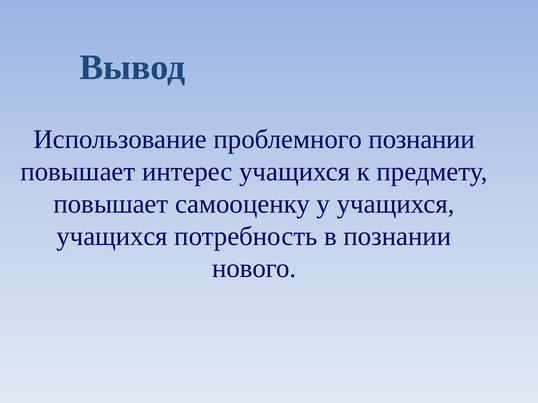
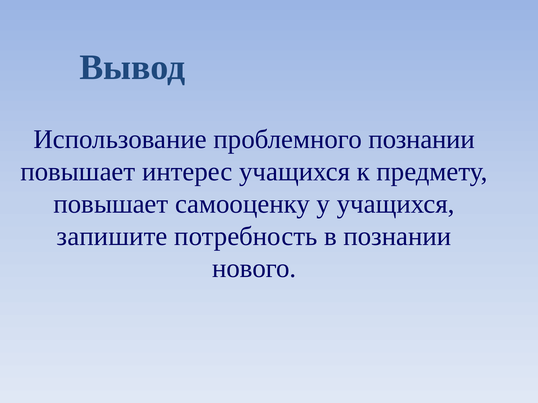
учащихся at (112, 236): учащихся -> запишите
